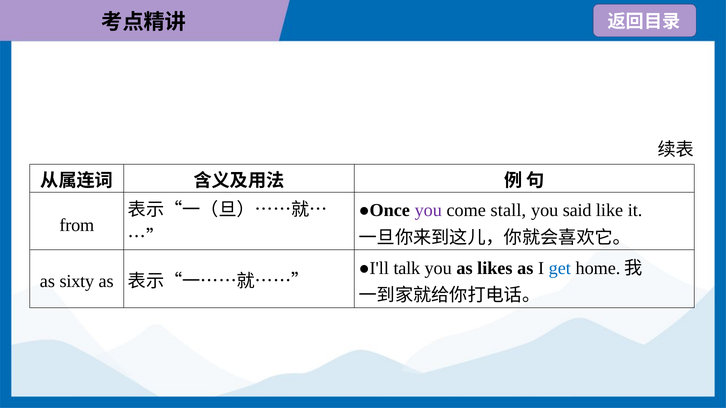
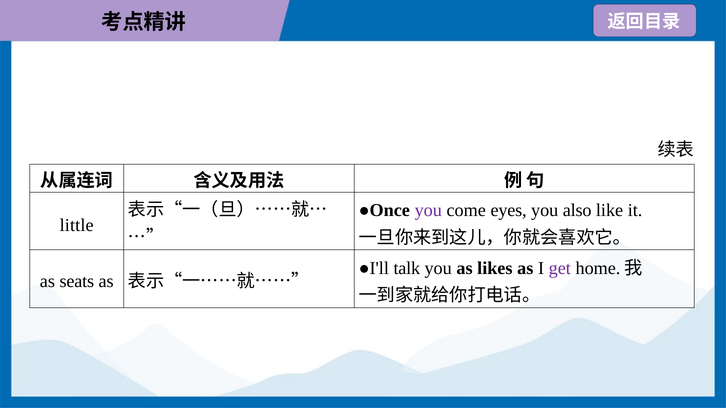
stall: stall -> eyes
said: said -> also
from: from -> little
get colour: blue -> purple
sixty: sixty -> seats
